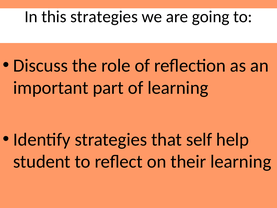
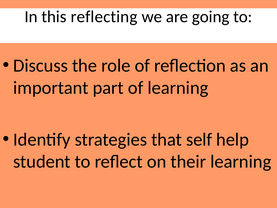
this strategies: strategies -> reflecting
